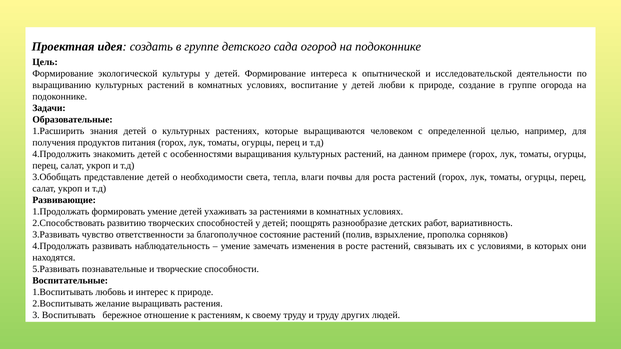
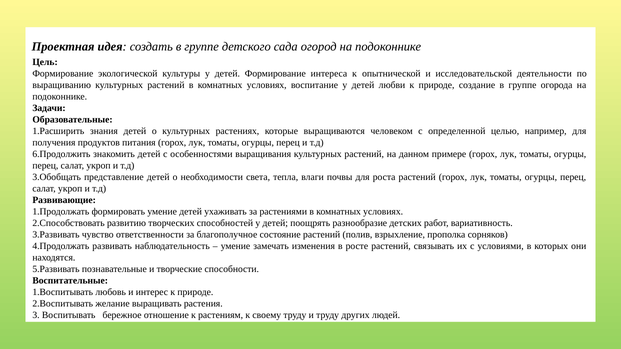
4.Продолжить: 4.Продолжить -> 6.Продолжить
